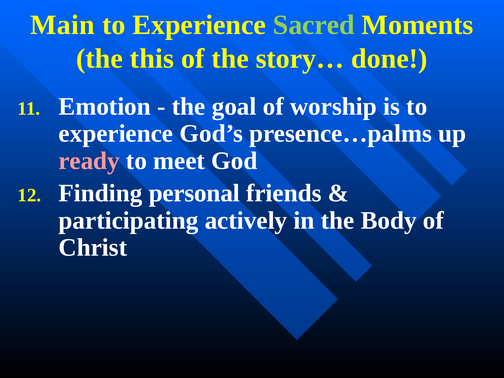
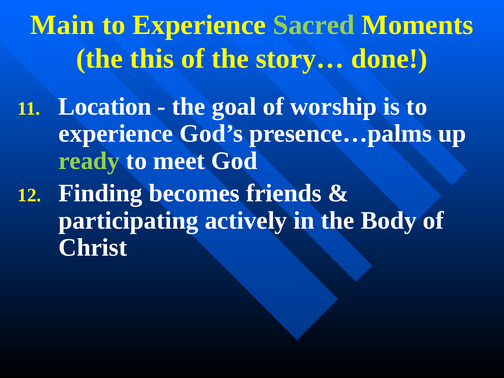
Emotion: Emotion -> Location
ready colour: pink -> light green
personal: personal -> becomes
